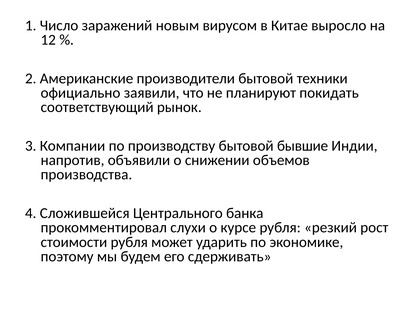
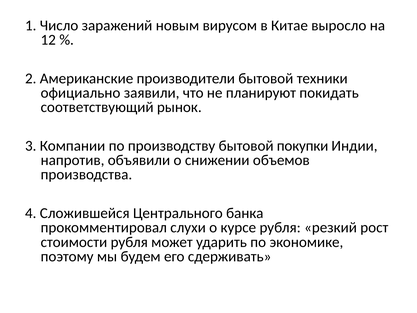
бывшие: бывшие -> покупки
